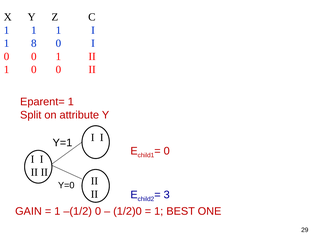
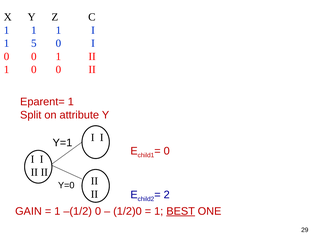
8: 8 -> 5
3: 3 -> 2
BEST underline: none -> present
